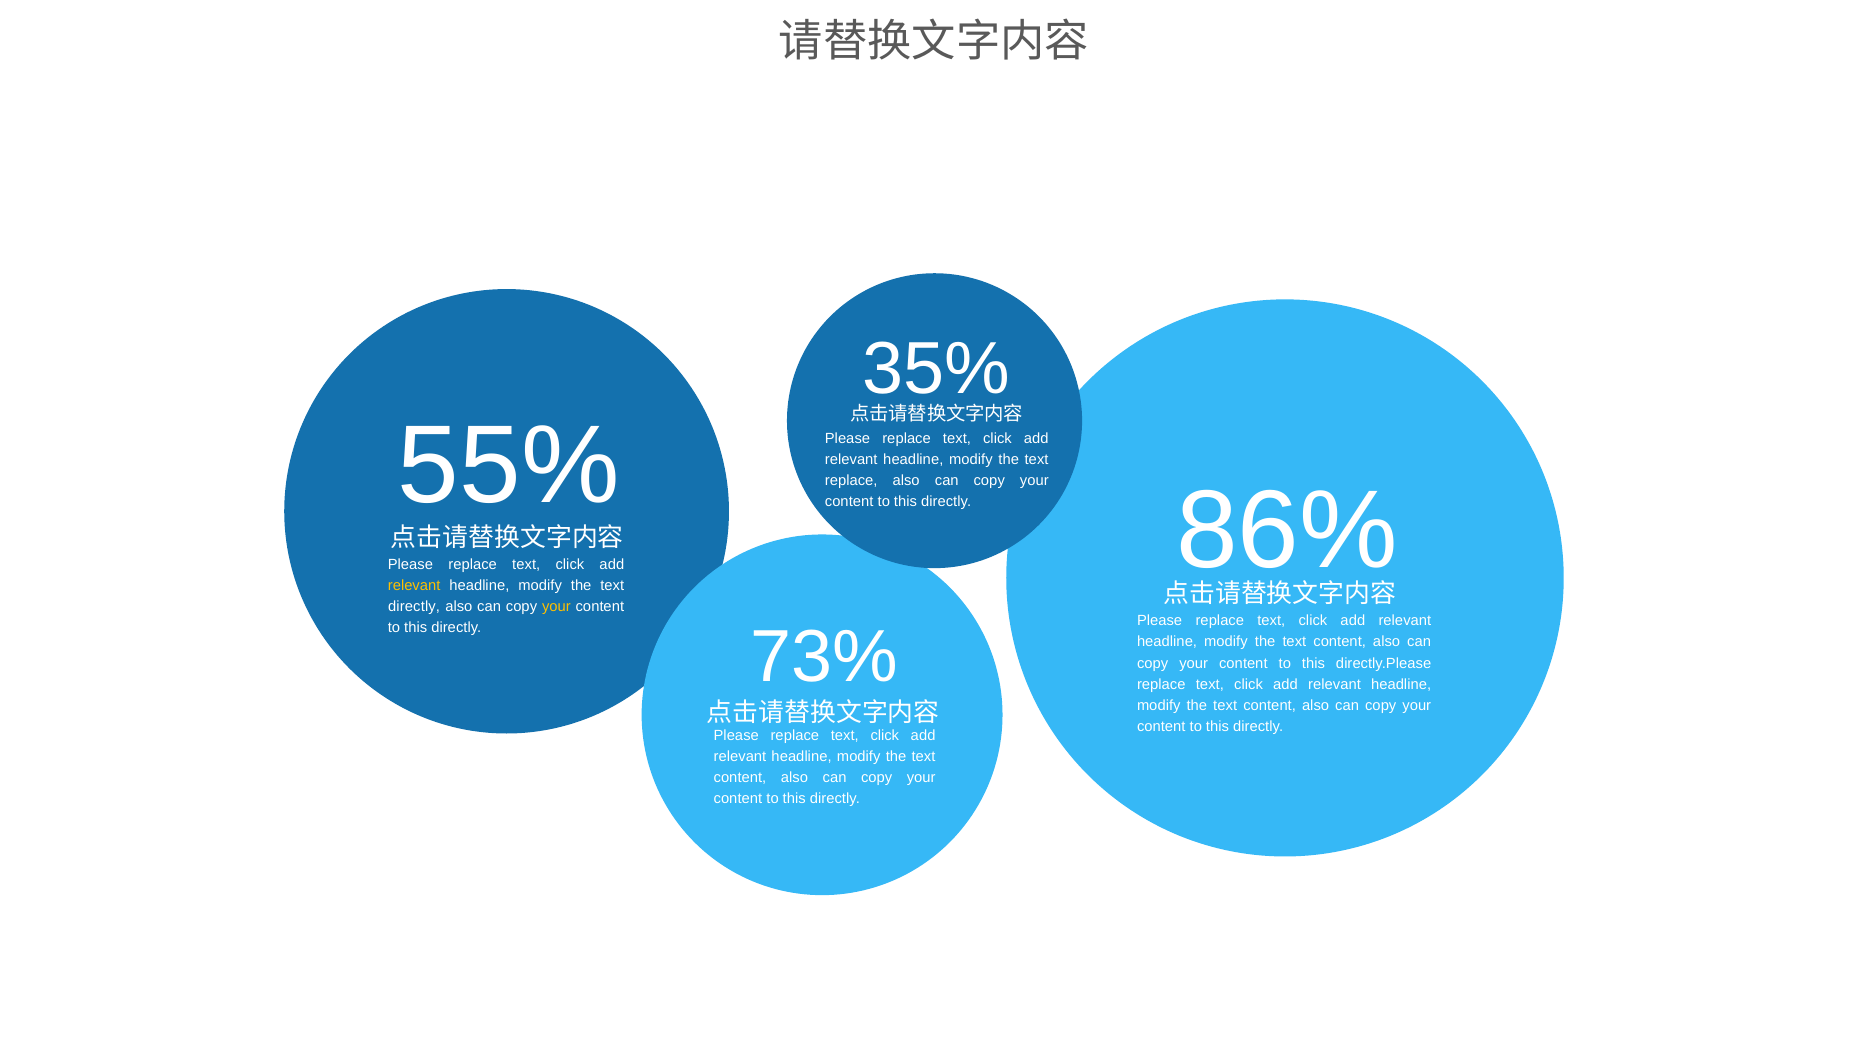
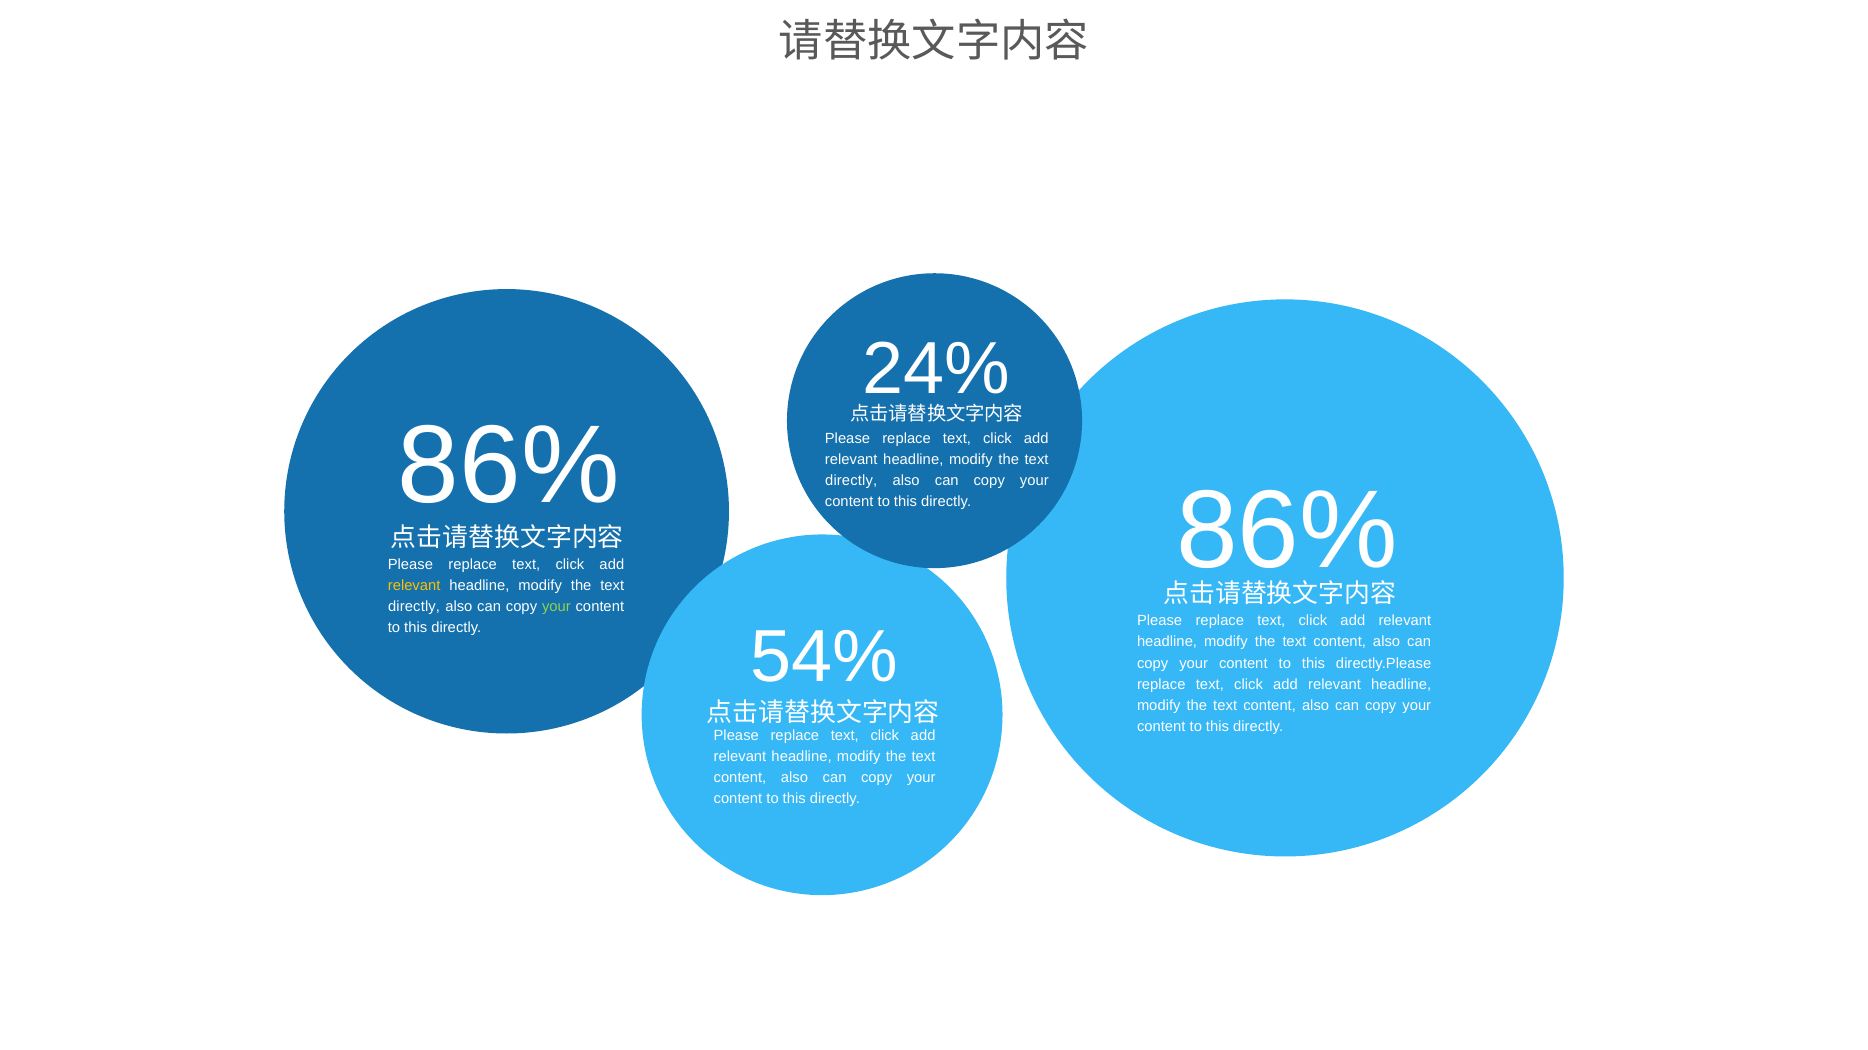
35%: 35% -> 24%
55% at (509, 466): 55% -> 86%
replace at (851, 481): replace -> directly
your at (556, 607) colour: yellow -> light green
73%: 73% -> 54%
